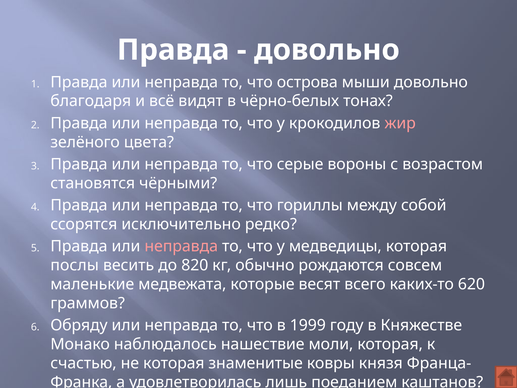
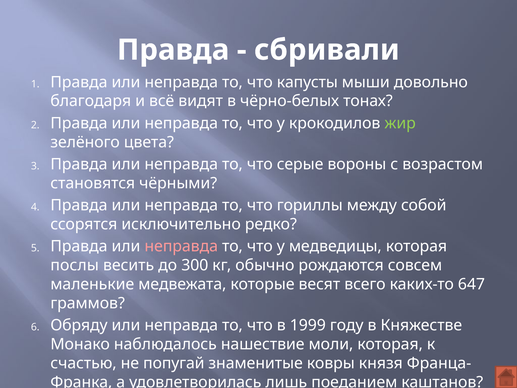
довольно at (327, 50): довольно -> сбривали
острова: острова -> капусты
жир colour: pink -> light green
820: 820 -> 300
620: 620 -> 647
не которая: которая -> попугай
